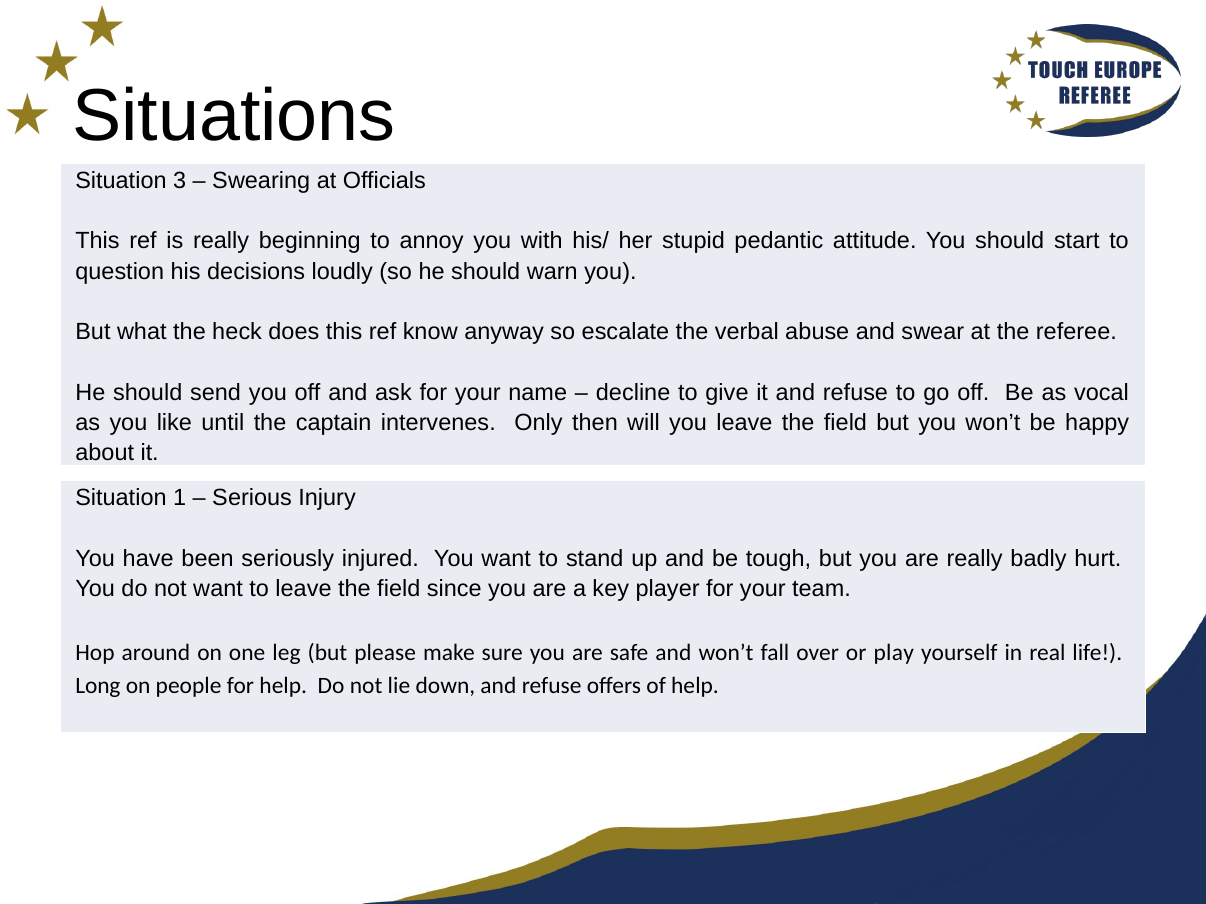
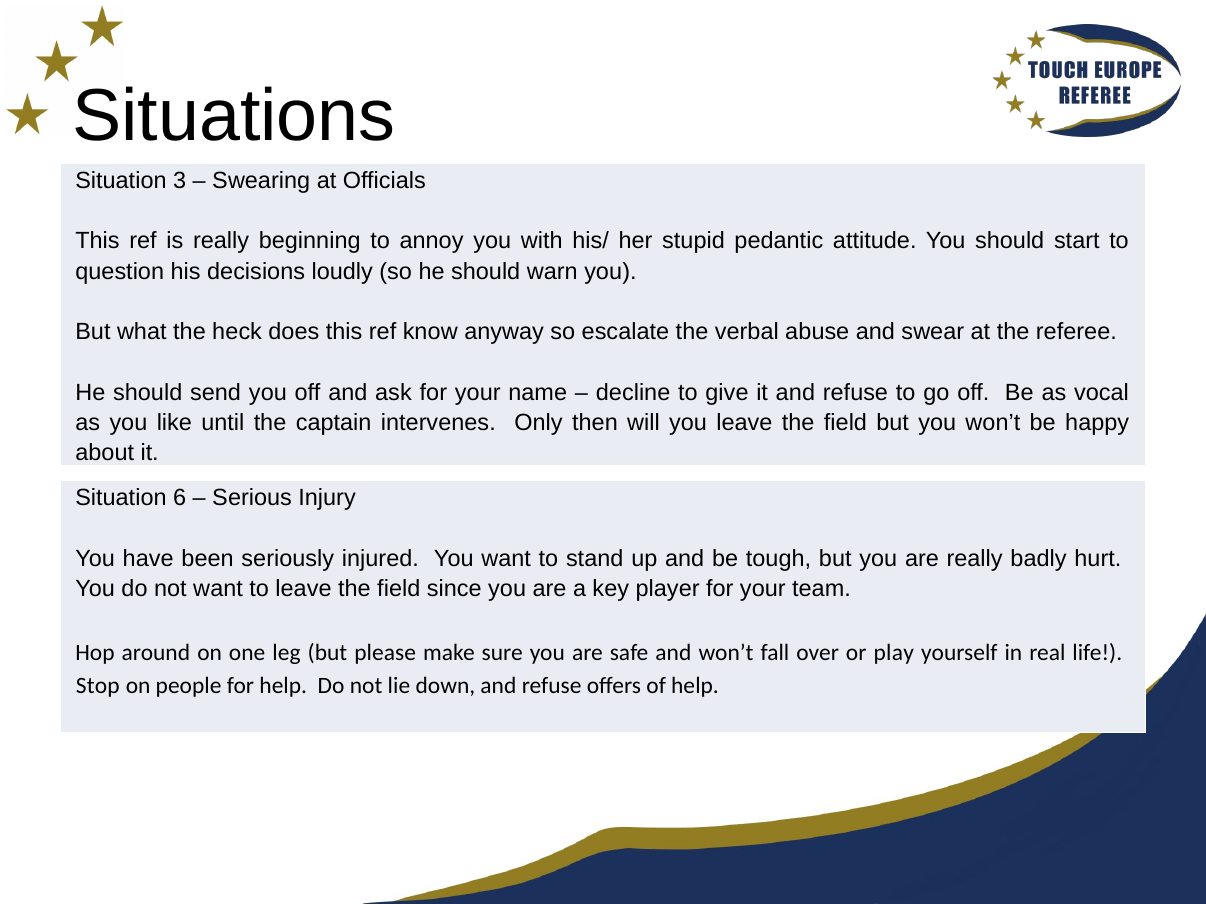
1: 1 -> 6
Long: Long -> Stop
